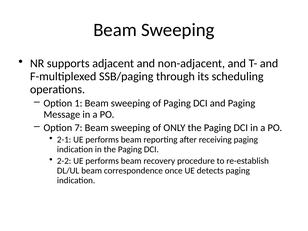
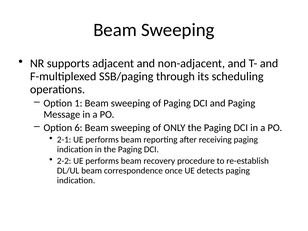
7: 7 -> 6
